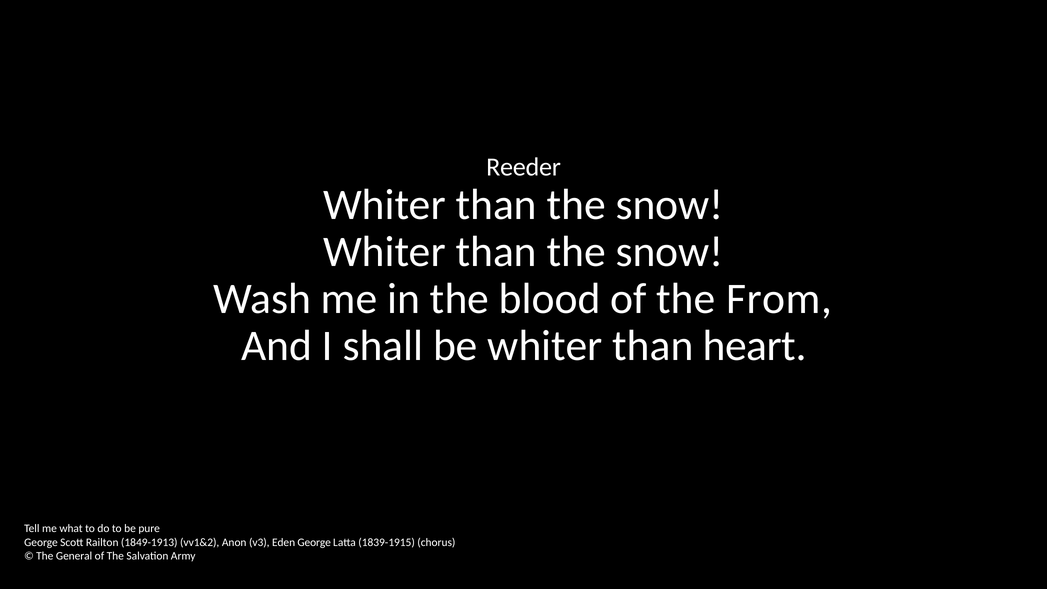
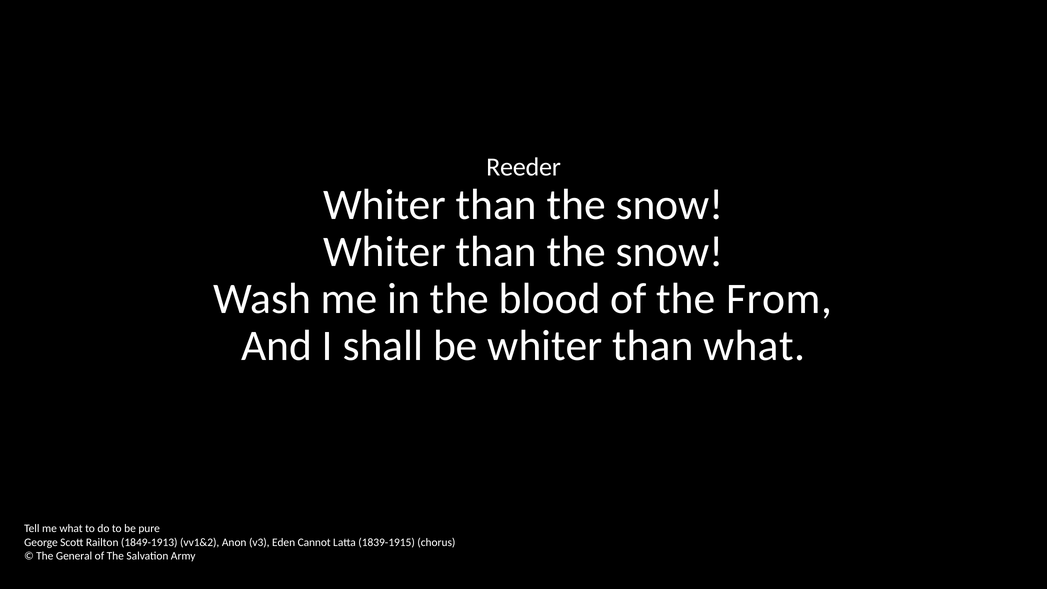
than heart: heart -> what
Eden George: George -> Cannot
